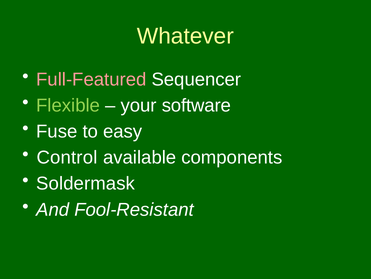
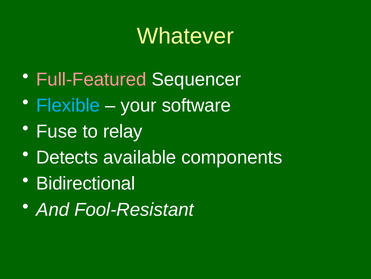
Flexible colour: light green -> light blue
easy: easy -> relay
Control: Control -> Detects
Soldermask: Soldermask -> Bidirectional
